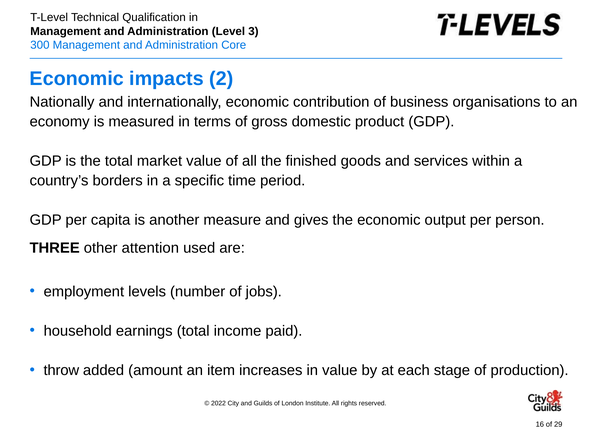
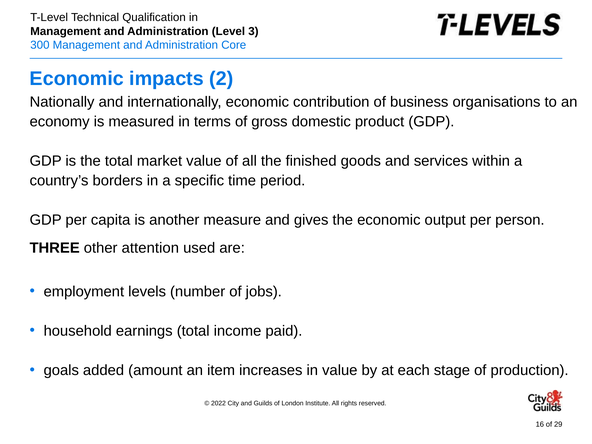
throw: throw -> goals
